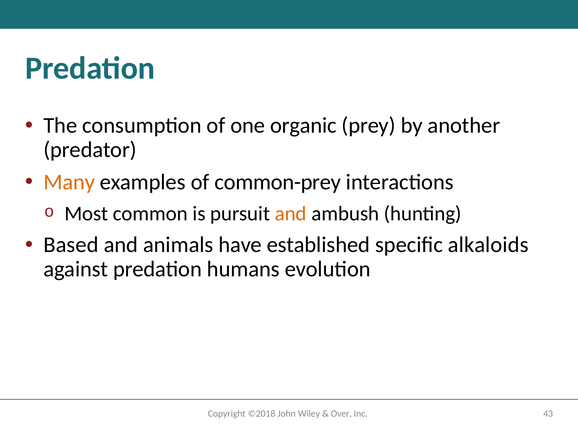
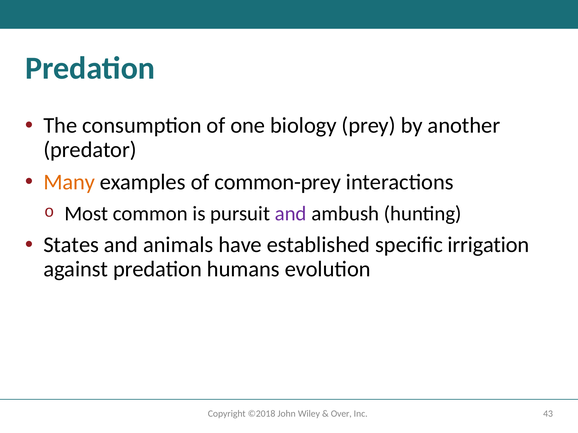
organic: organic -> biology
and at (291, 214) colour: orange -> purple
Based: Based -> States
alkaloids: alkaloids -> irrigation
